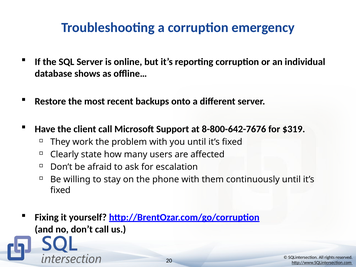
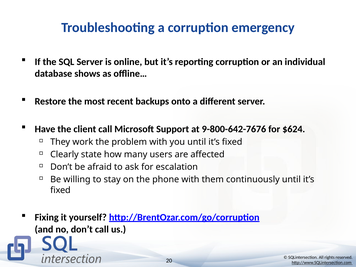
8-800-642-7676: 8-800-642-7676 -> 9-800-642-7676
$319: $319 -> $624
